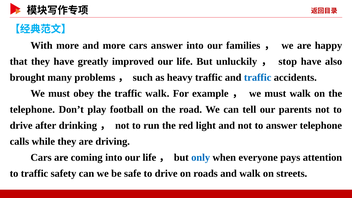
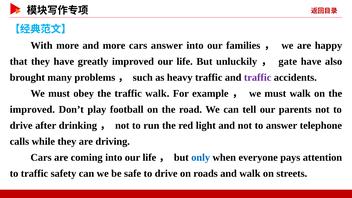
stop: stop -> gate
traffic at (258, 77) colour: blue -> purple
telephone at (32, 109): telephone -> improved
